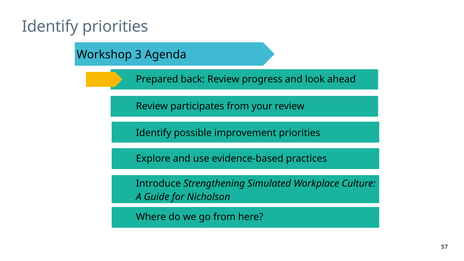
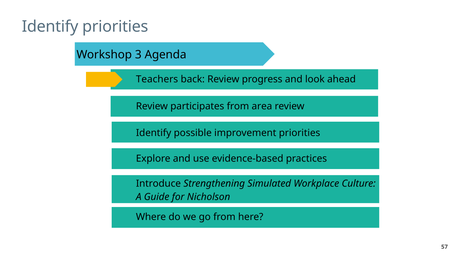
Prepared: Prepared -> Teachers
your: your -> area
